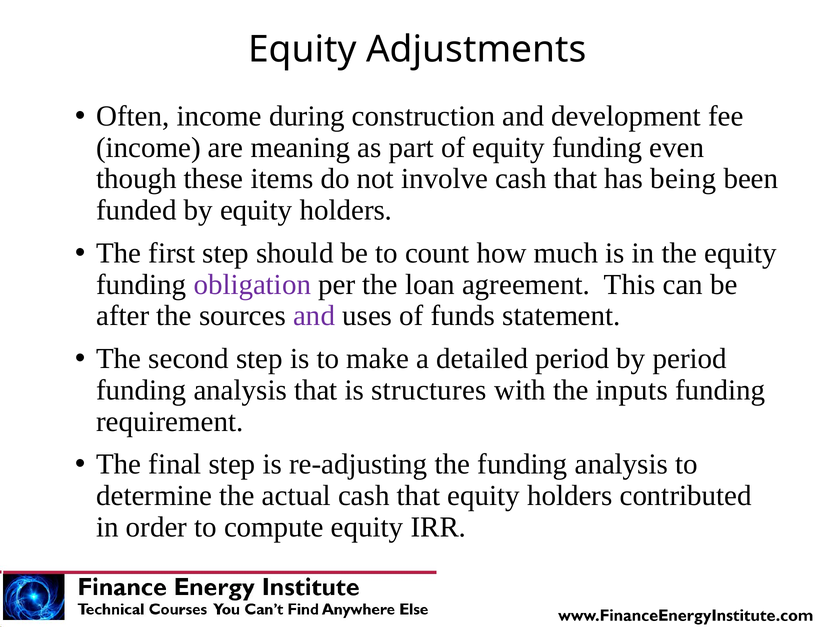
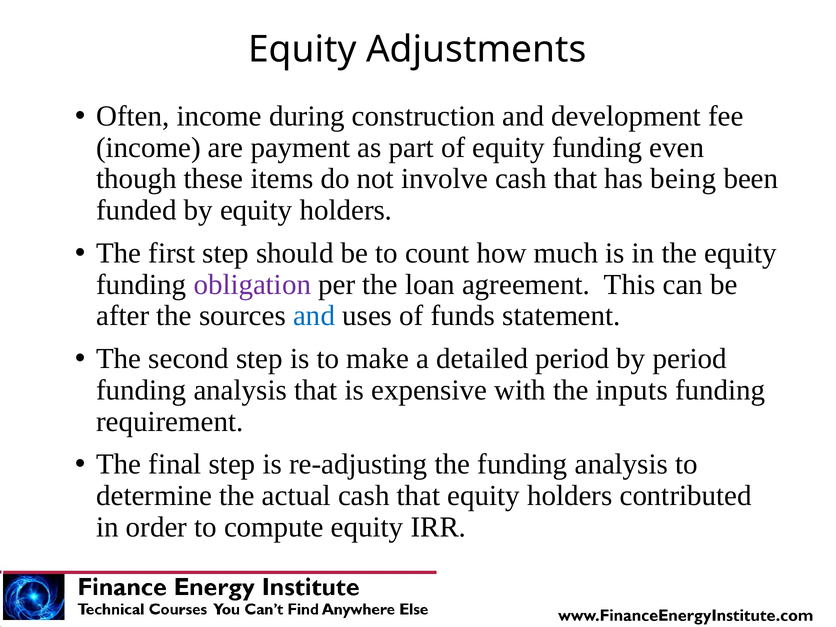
meaning: meaning -> payment
and at (314, 316) colour: purple -> blue
structures: structures -> expensive
